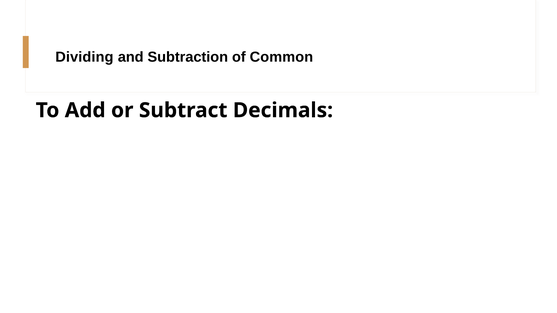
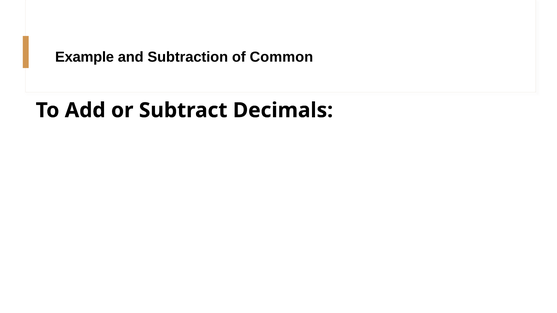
Dividing: Dividing -> Example
